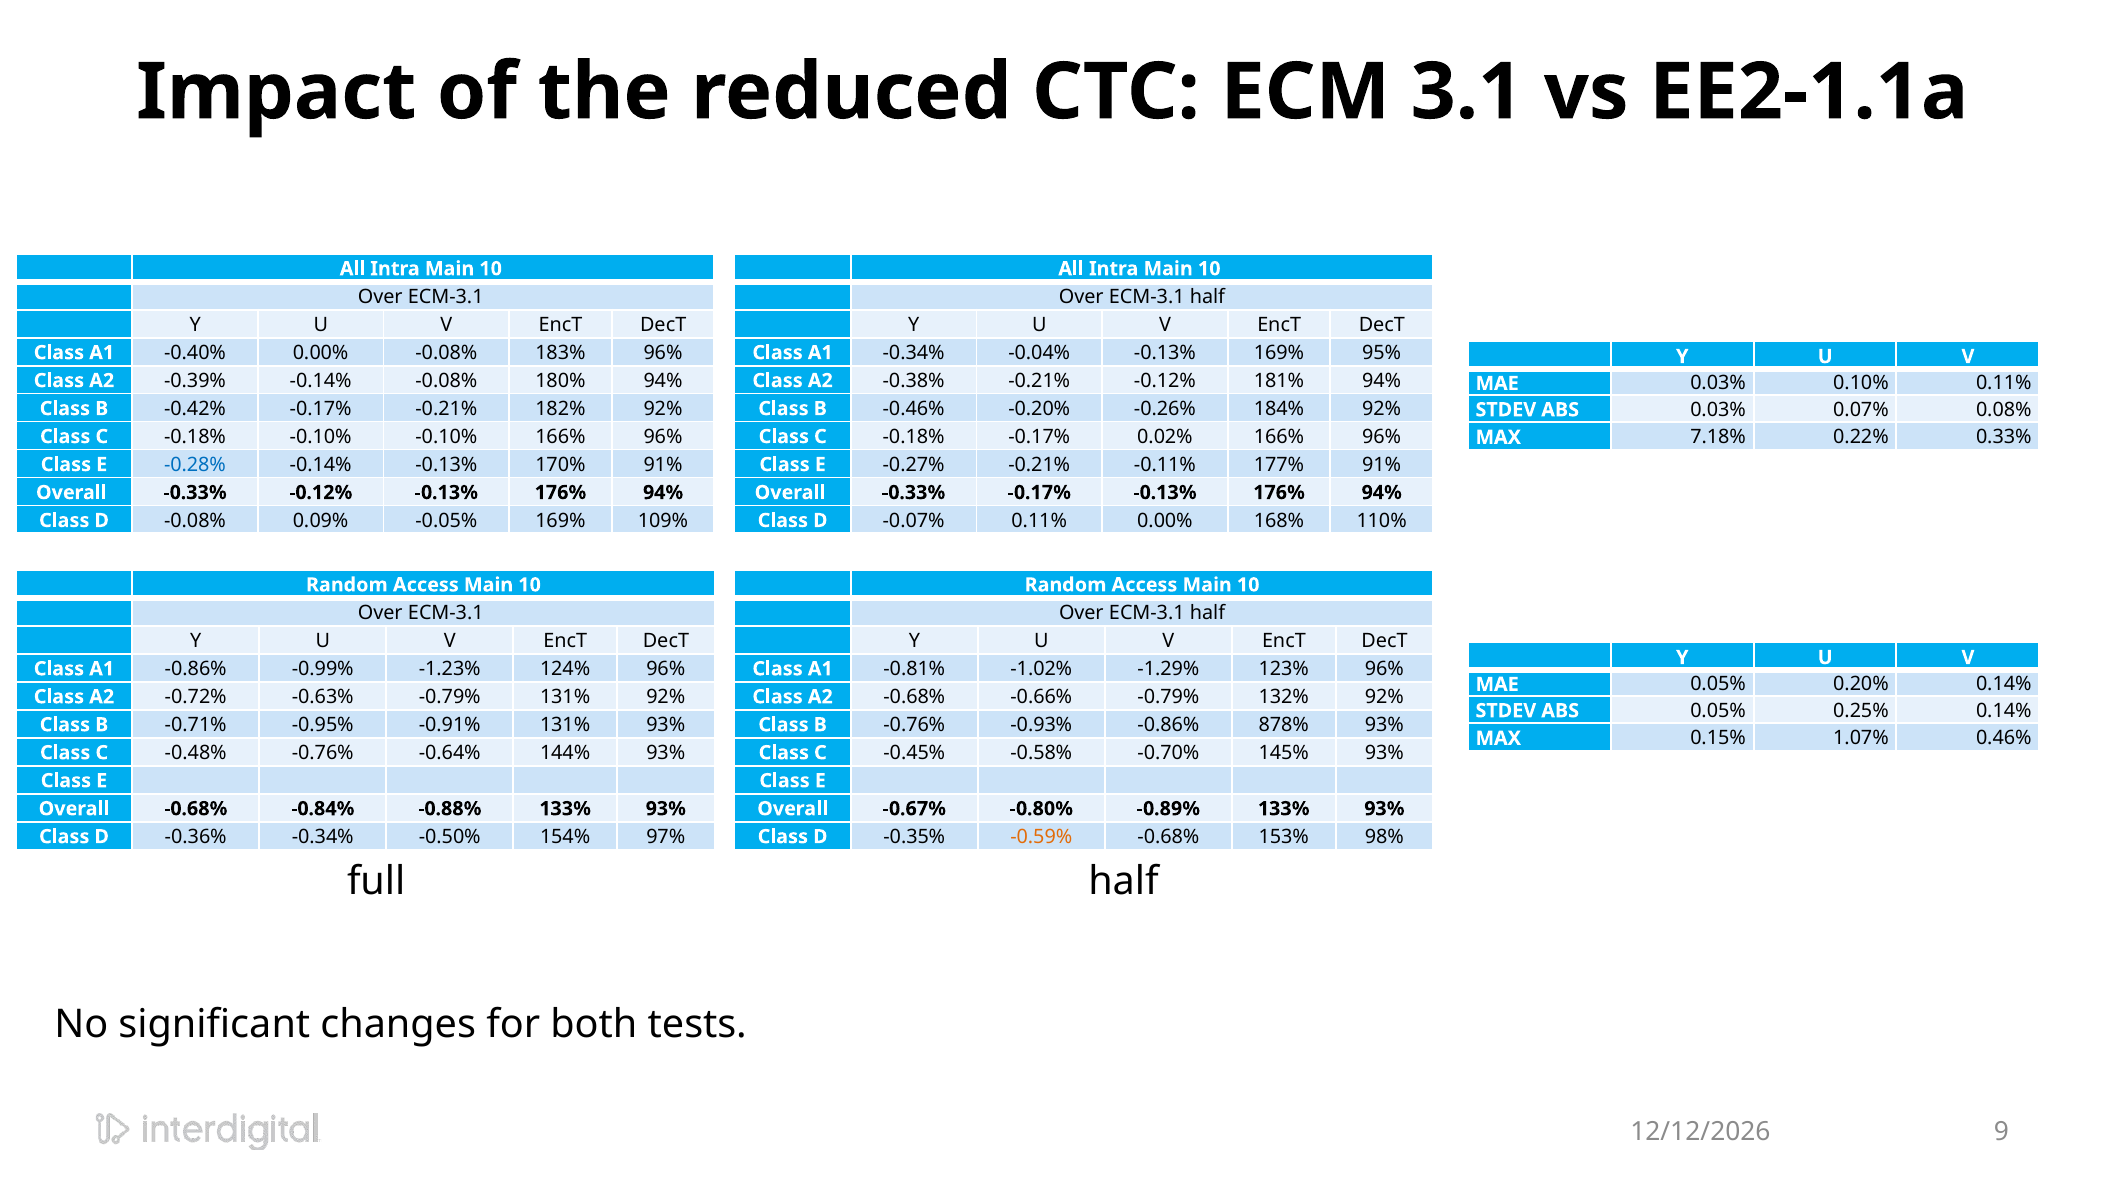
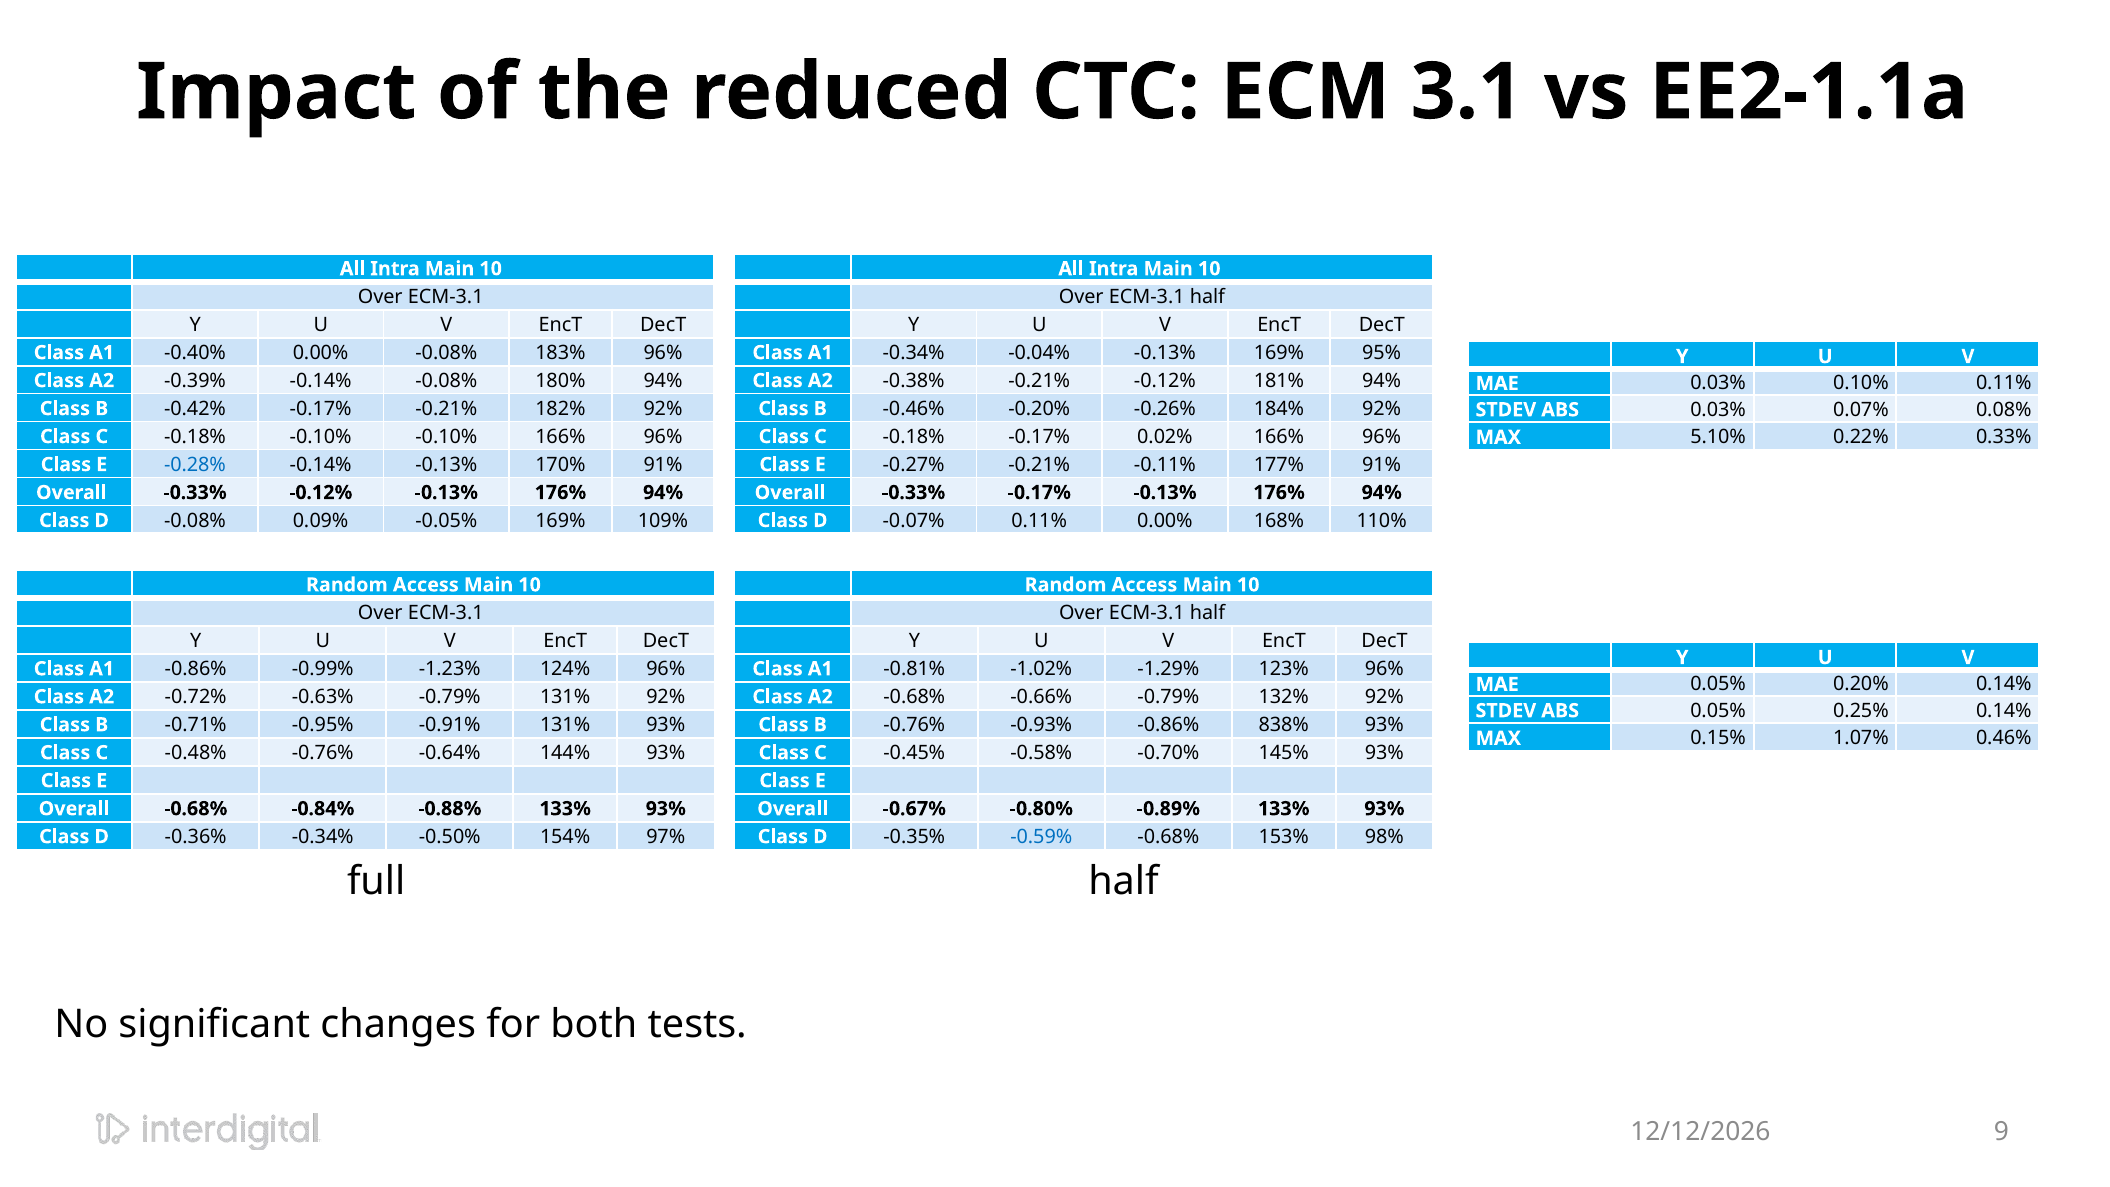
7.18%: 7.18% -> 5.10%
878%: 878% -> 838%
-0.59% colour: orange -> blue
